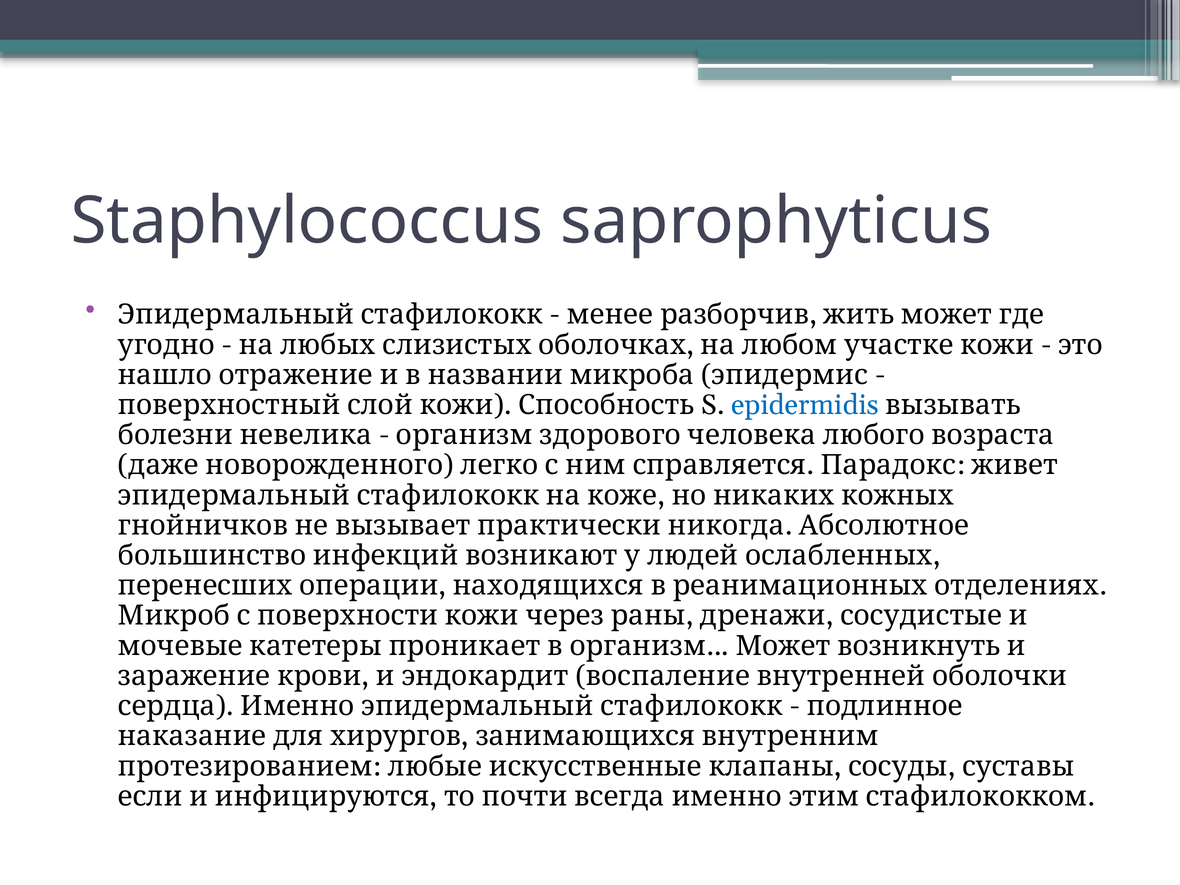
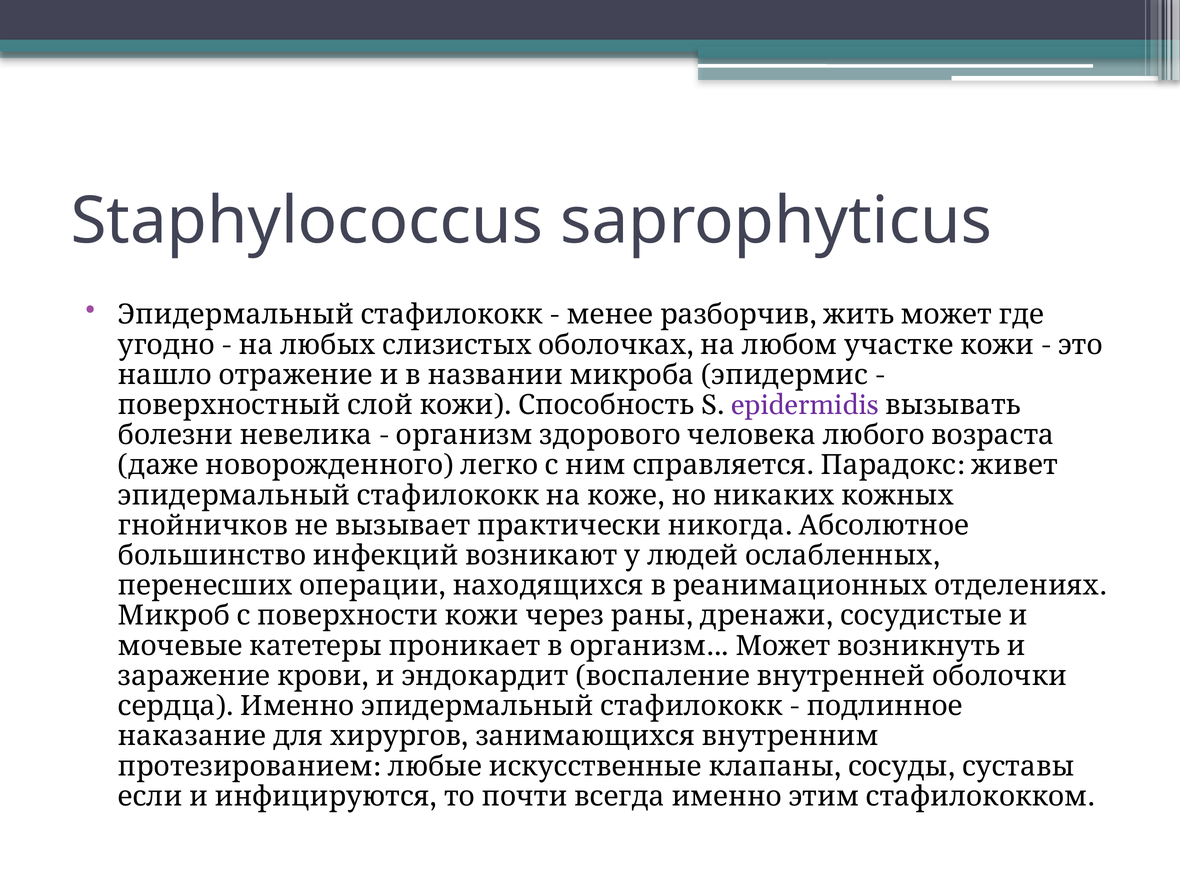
epidermidis colour: blue -> purple
